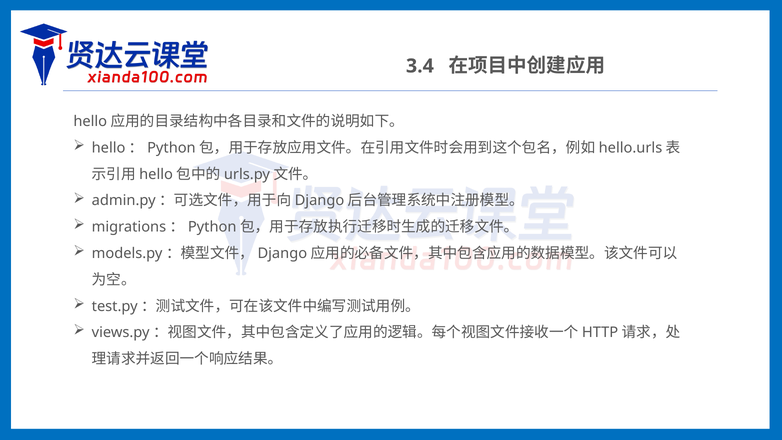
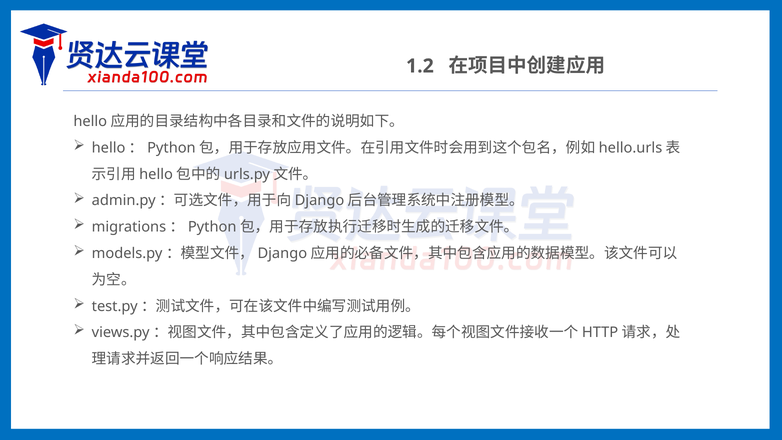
3.4: 3.4 -> 1.2
